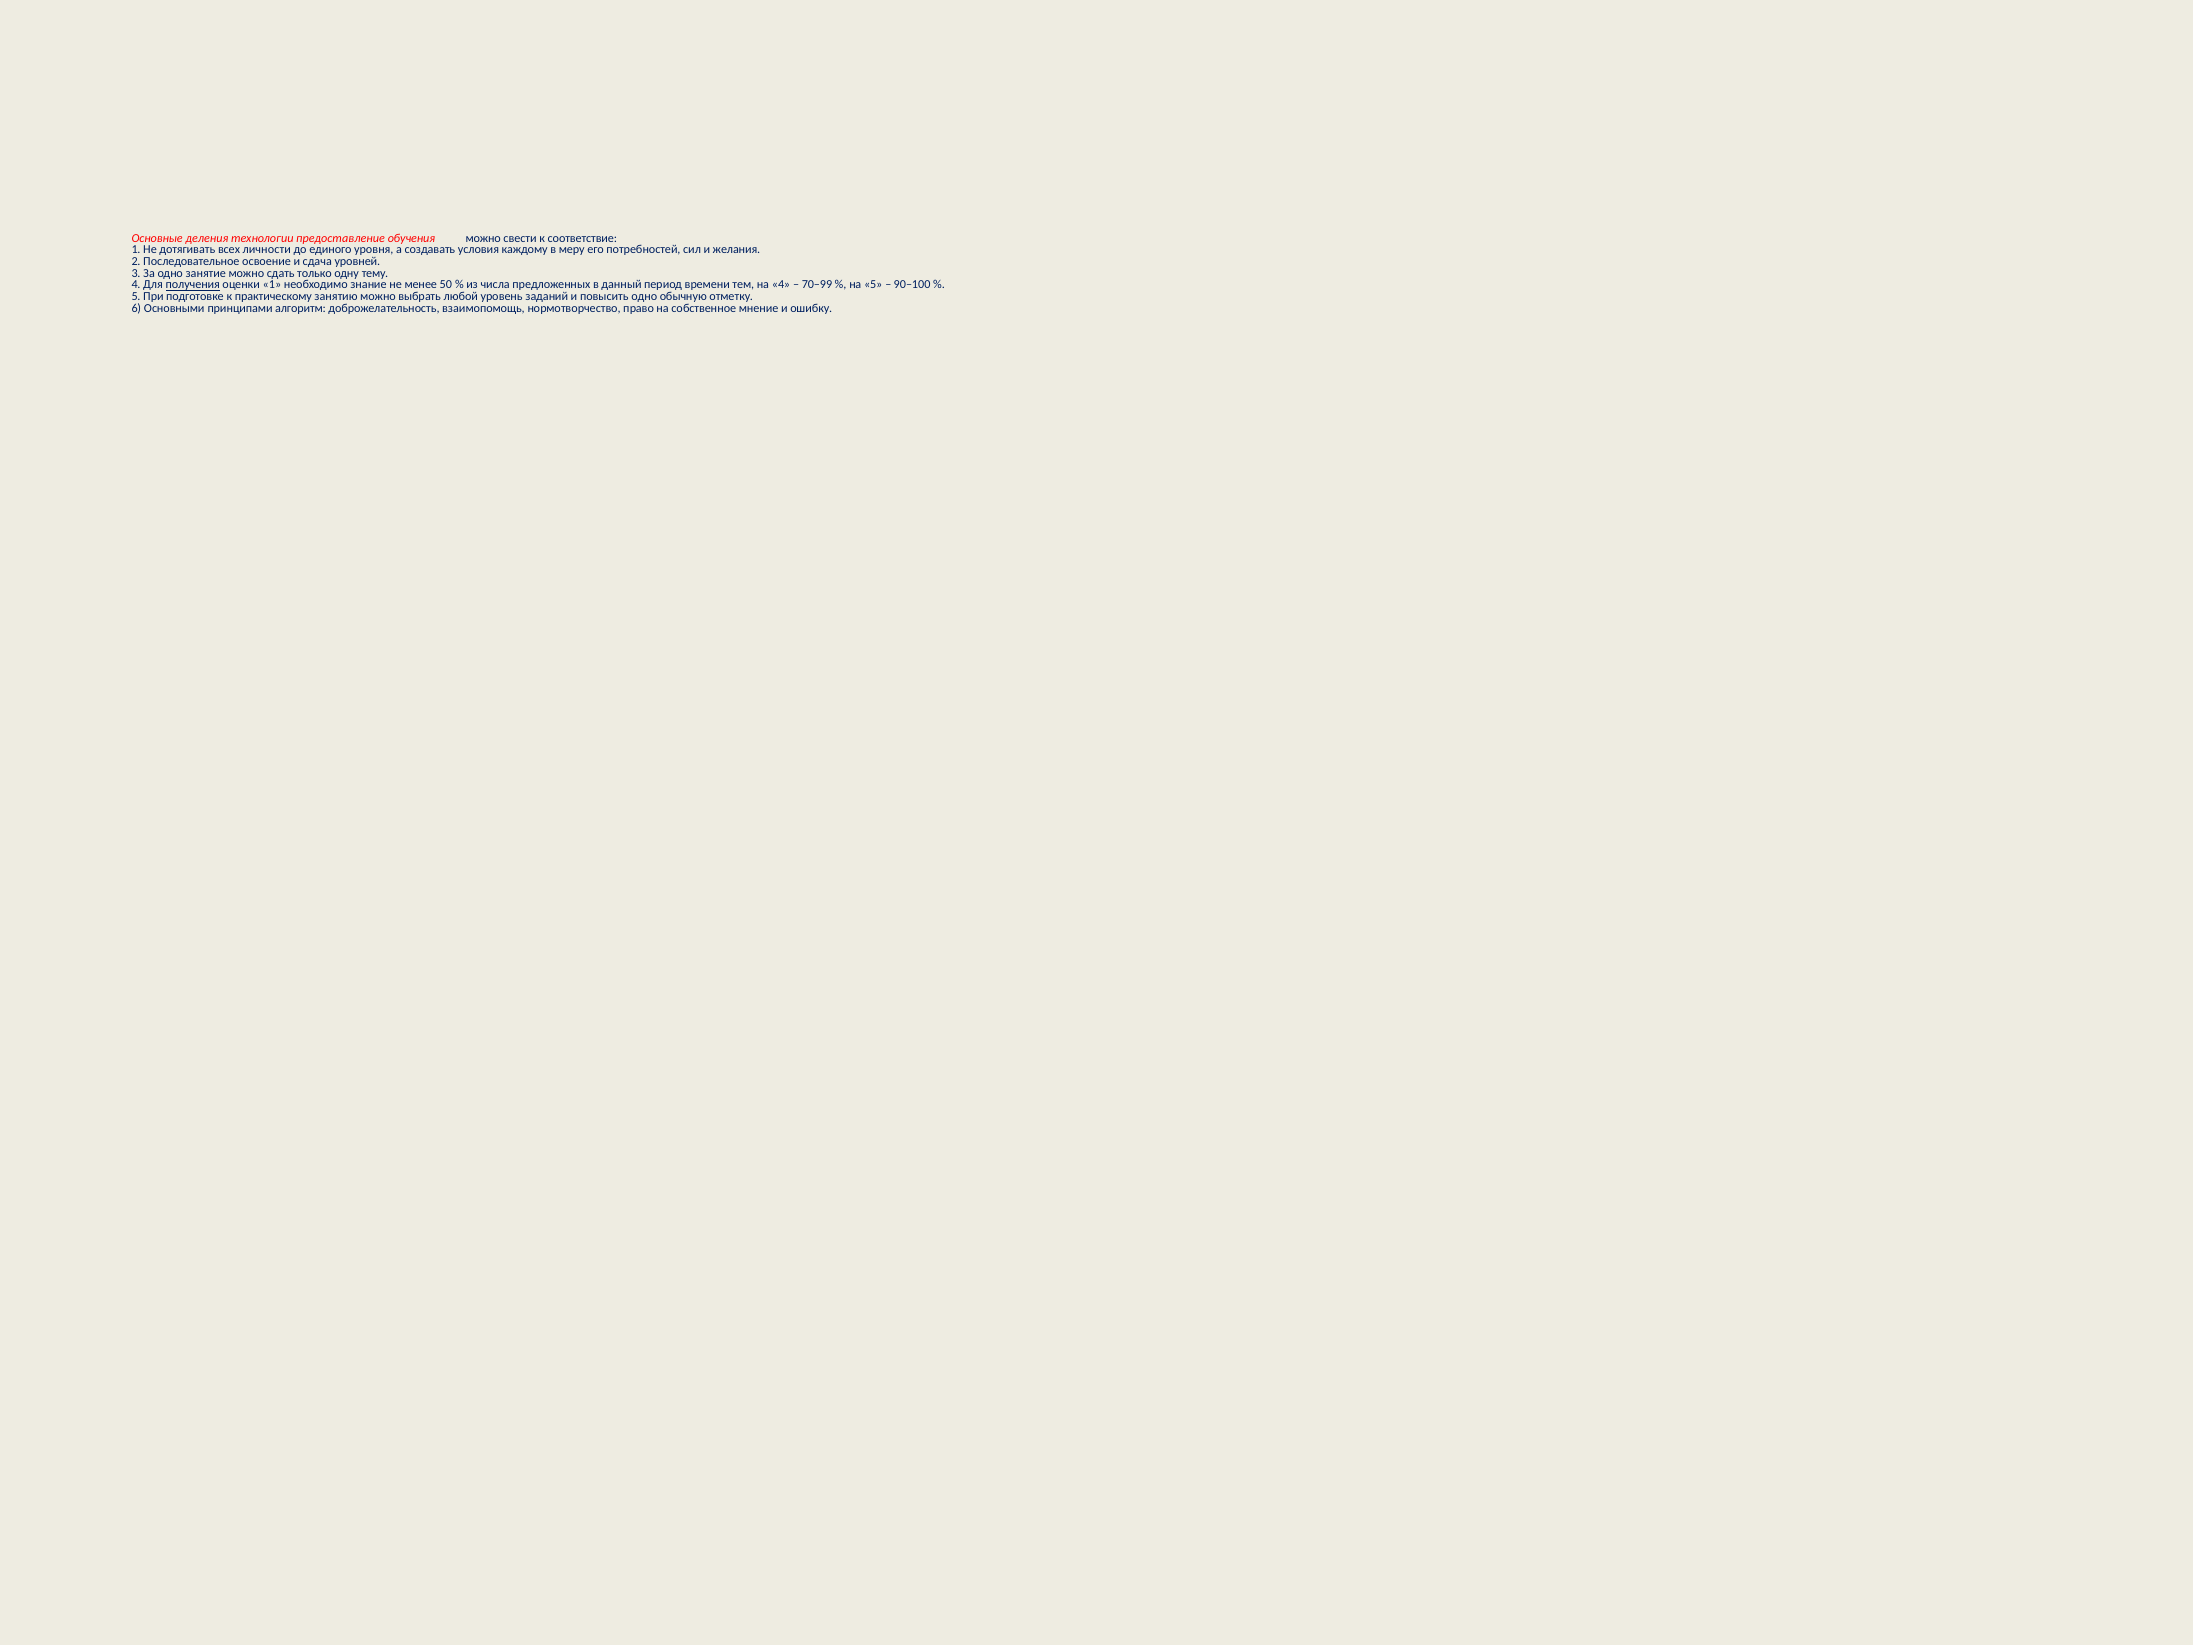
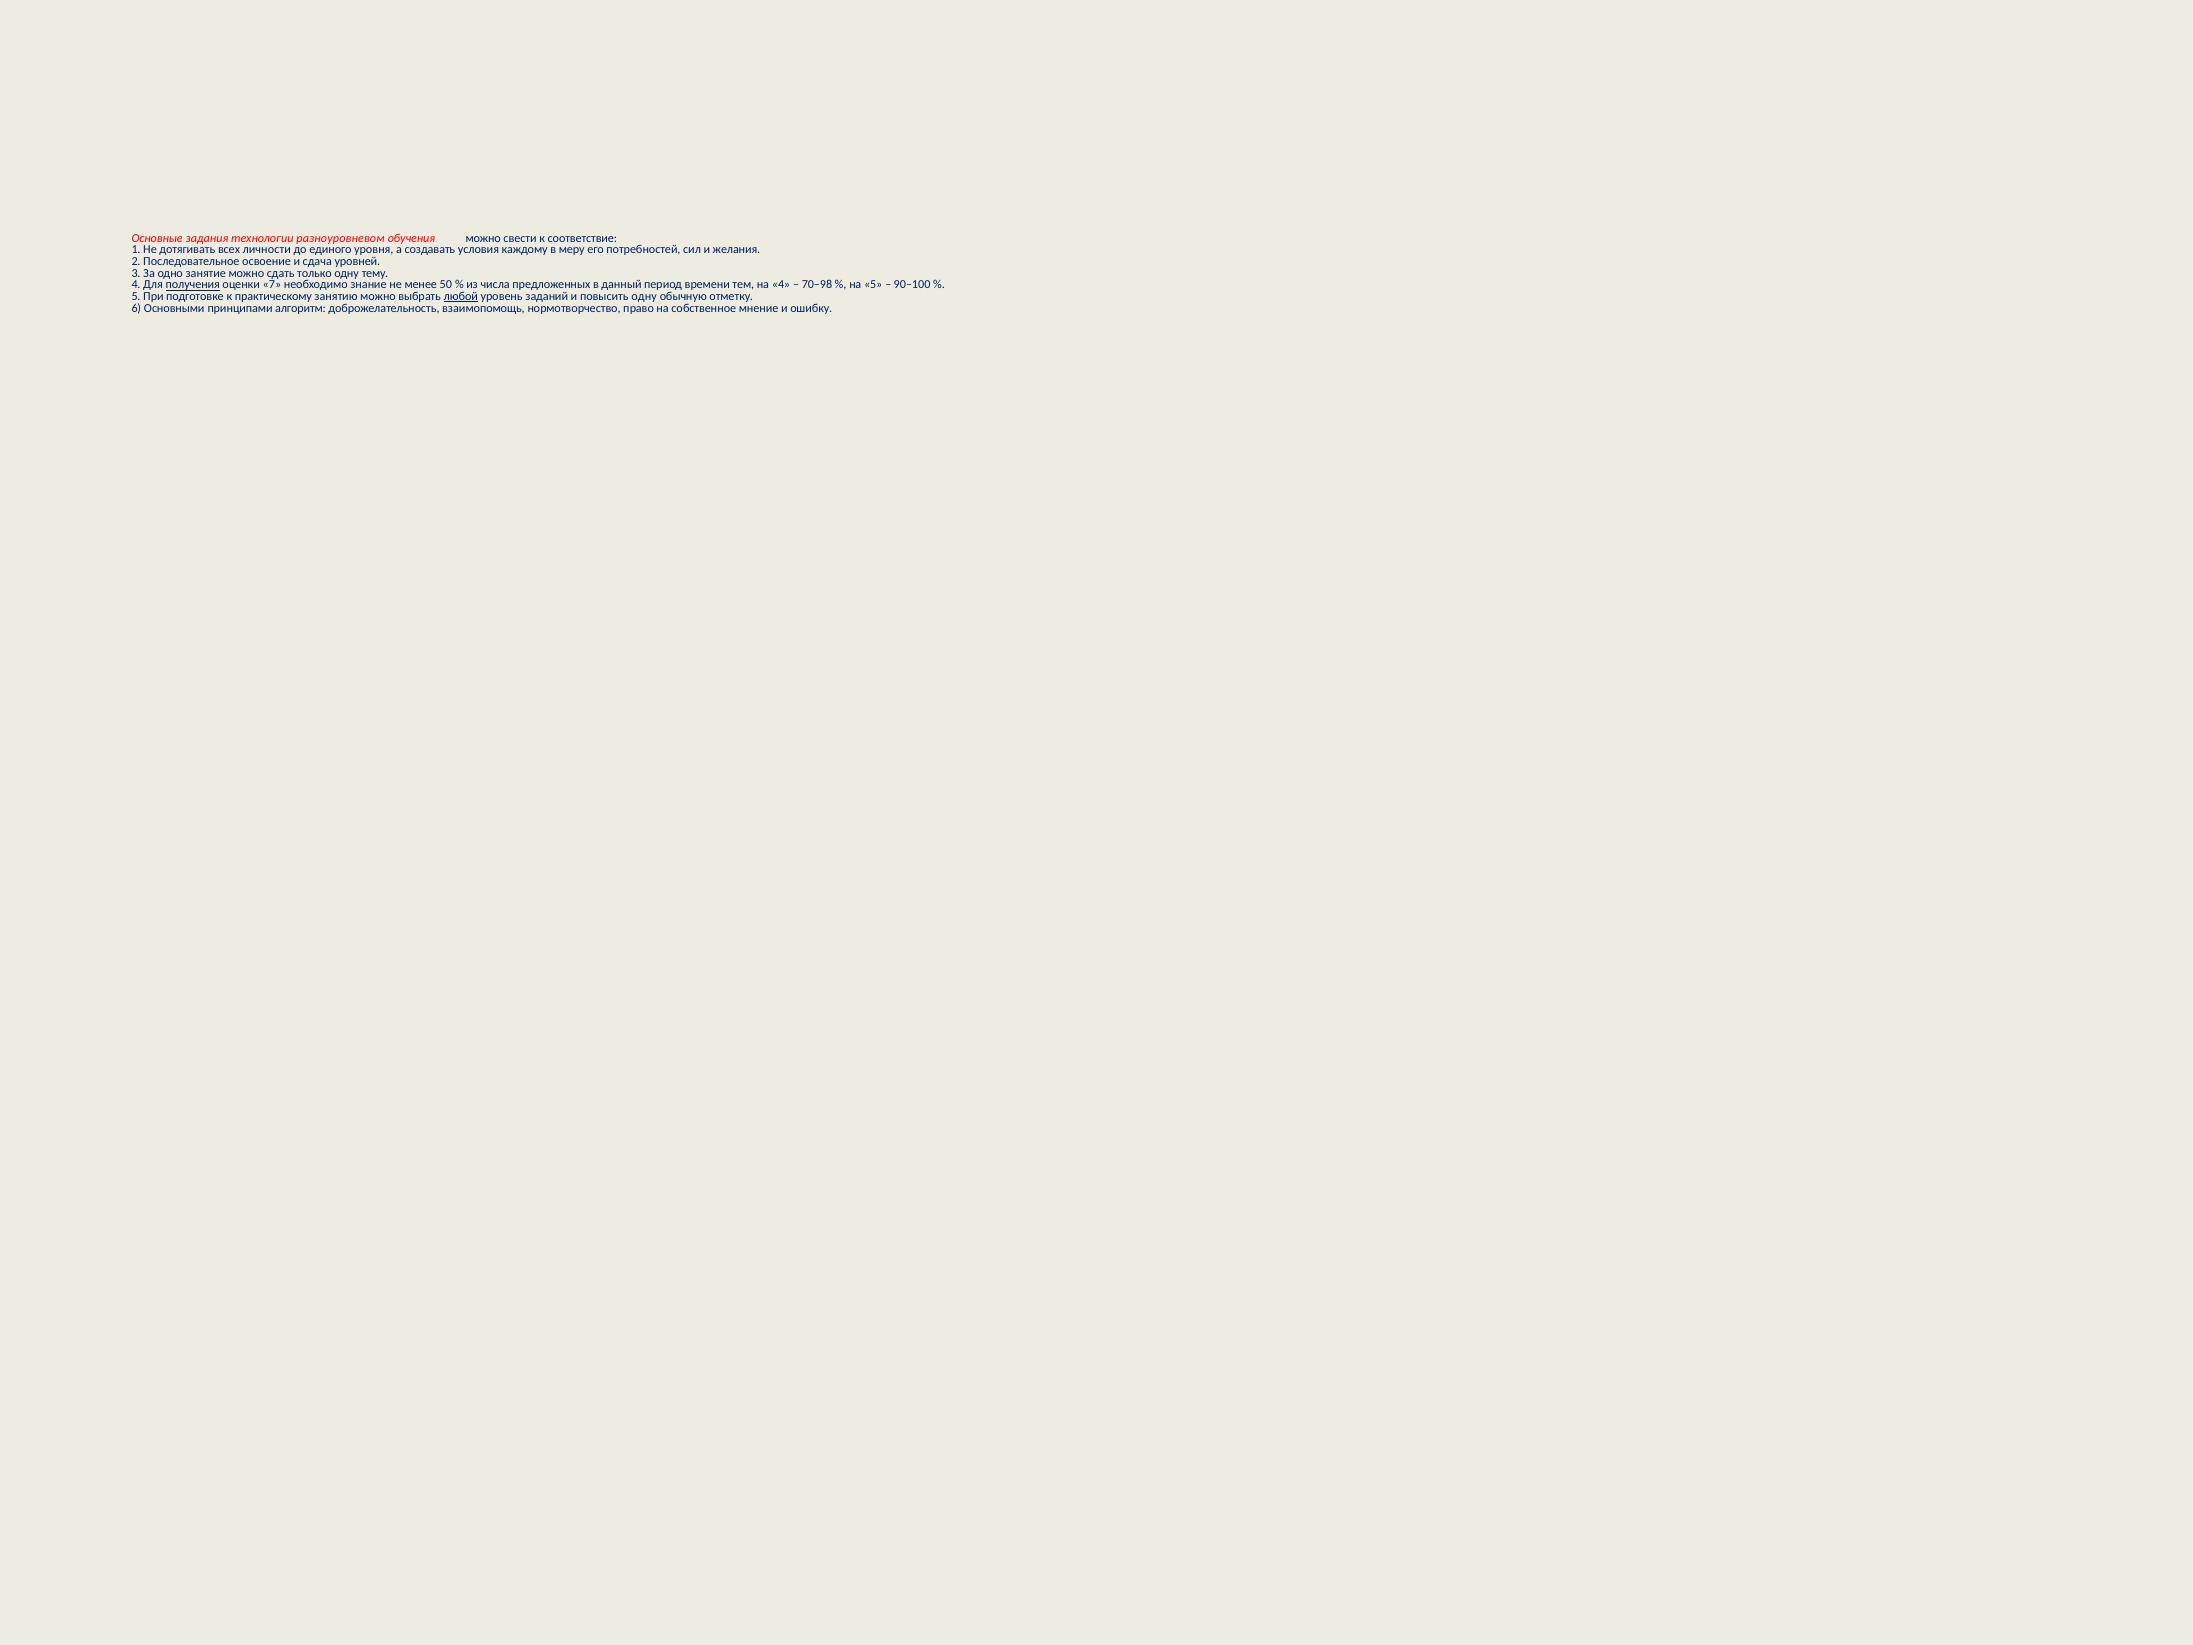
деления: деления -> задания
предоставление: предоставление -> разноуровневом
оценки 1: 1 -> 7
70–99: 70–99 -> 70–98
любой underline: none -> present
повысить одно: одно -> одну
